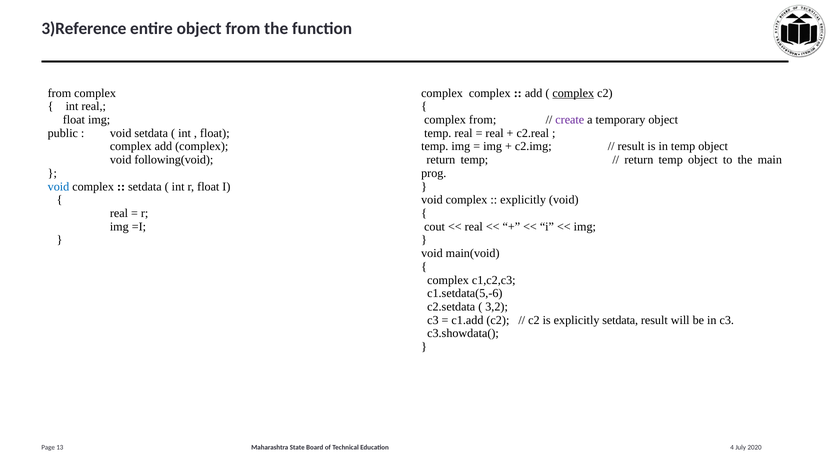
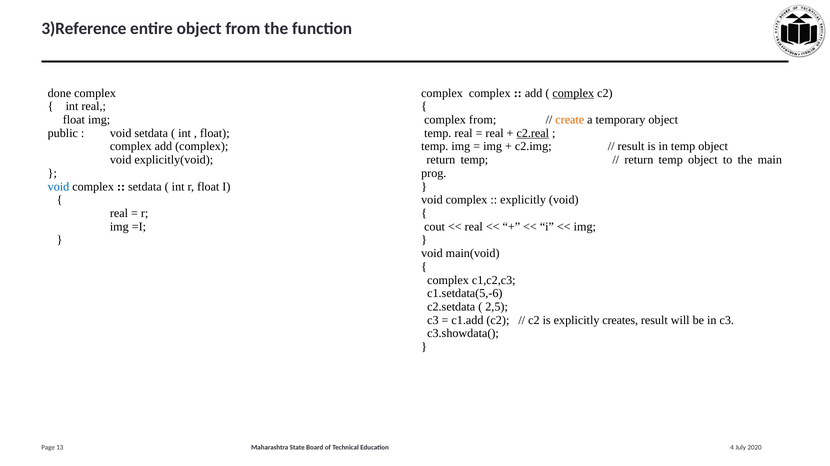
from at (59, 93): from -> done
create colour: purple -> orange
c2.real underline: none -> present
following(void: following(void -> explicitly(void
3,2: 3,2 -> 2,5
explicitly setdata: setdata -> creates
